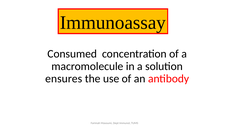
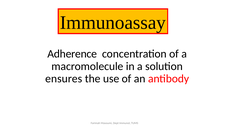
Consumed: Consumed -> Adherence
